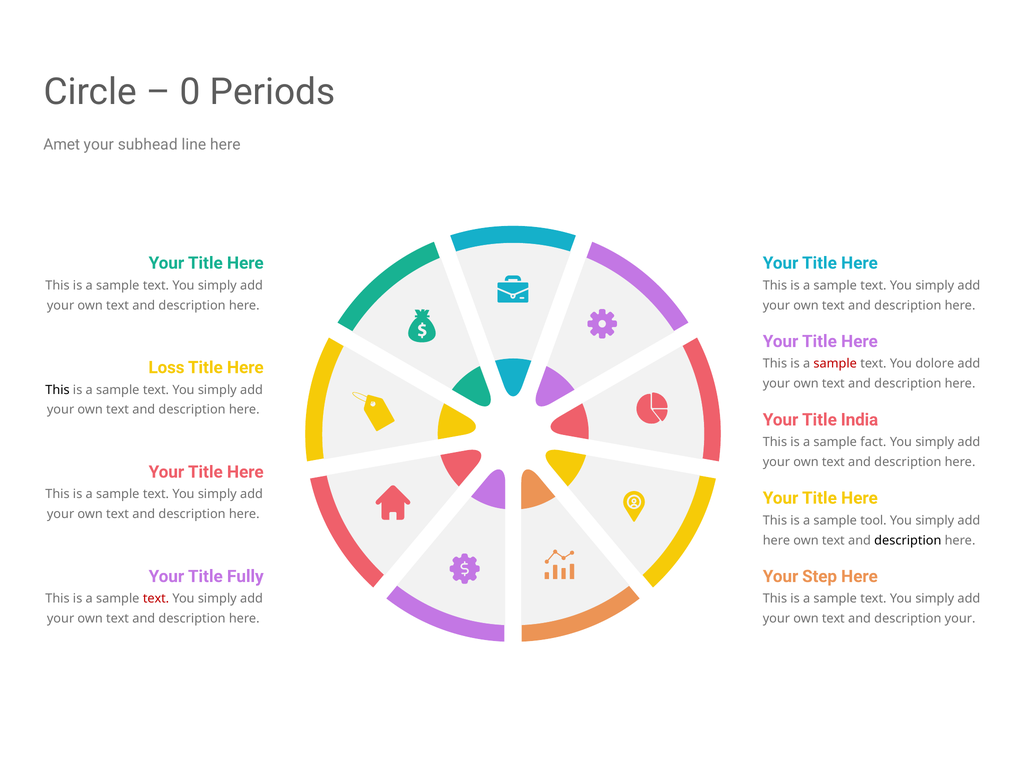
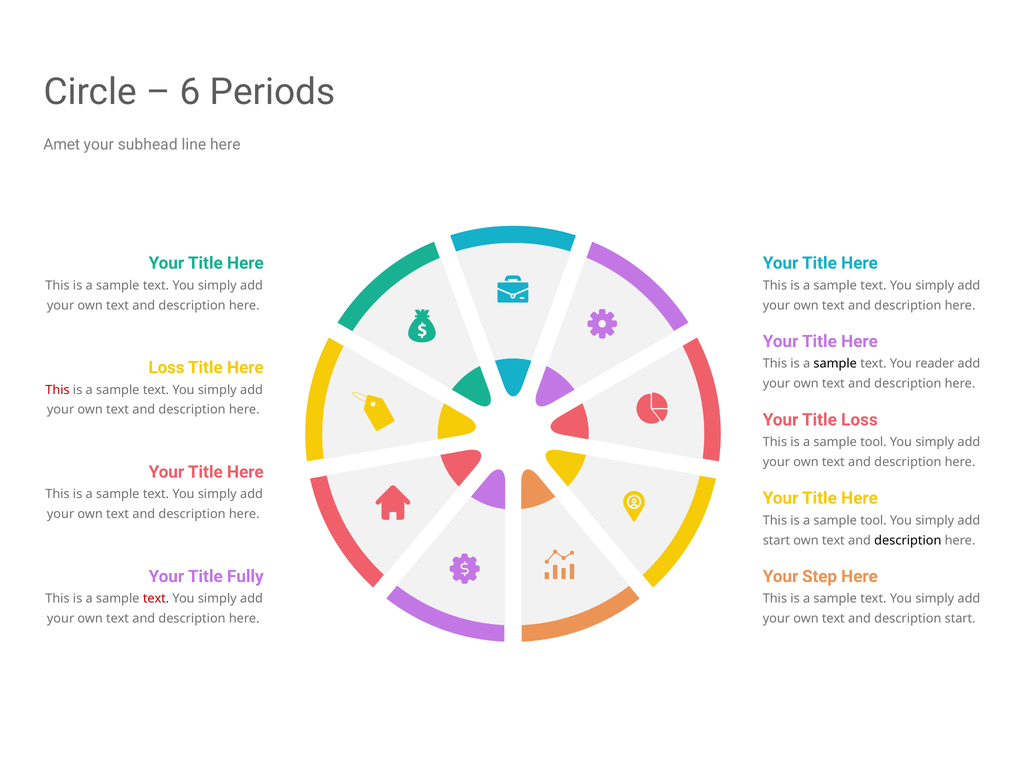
0: 0 -> 6
sample at (835, 363) colour: red -> black
dolore: dolore -> reader
This at (57, 390) colour: black -> red
Title India: India -> Loss
fact at (873, 442): fact -> tool
here at (776, 540): here -> start
description your: your -> start
